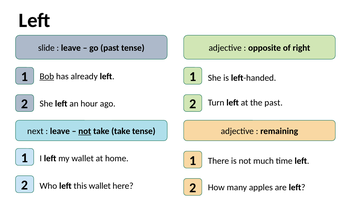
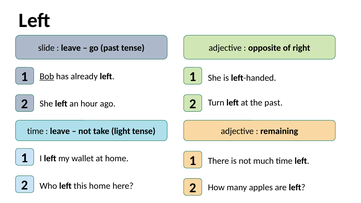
next at (35, 131): next -> time
not at (85, 131) underline: present -> none
take take: take -> light
this wallet: wallet -> home
